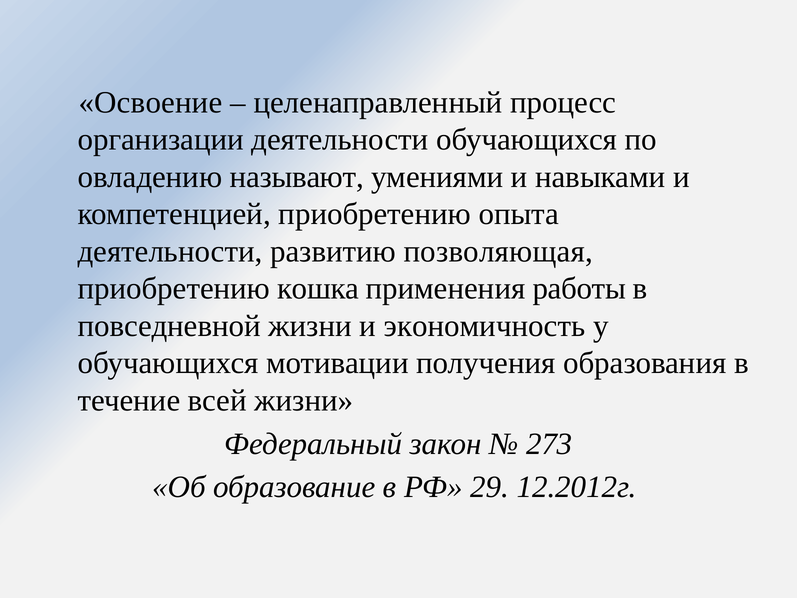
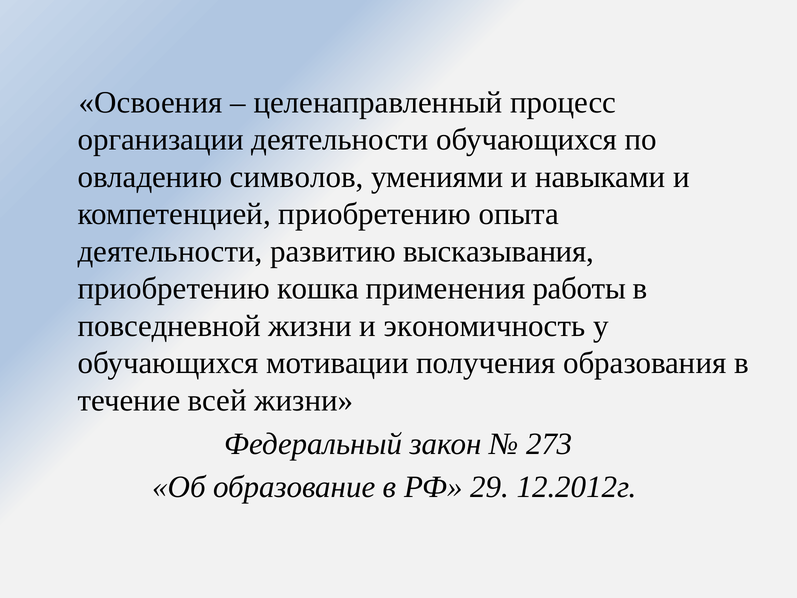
Освоение: Освоение -> Освоения
называют: называют -> символов
позволяющая: позволяющая -> высказывания
